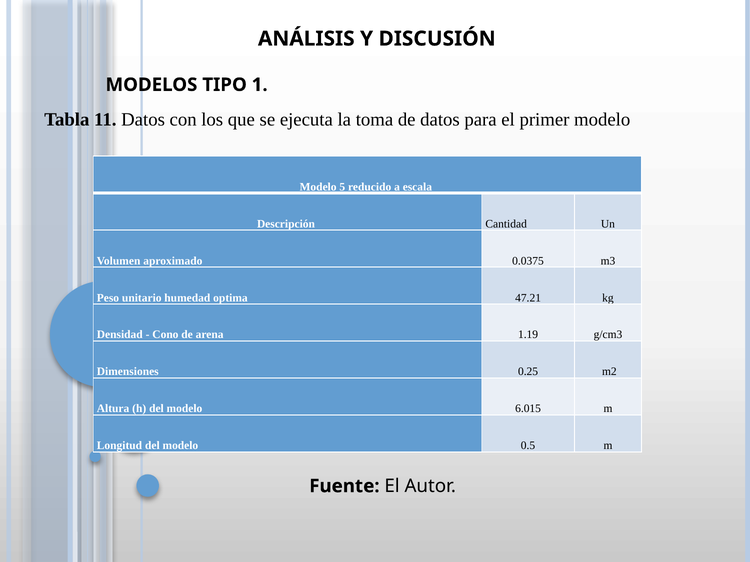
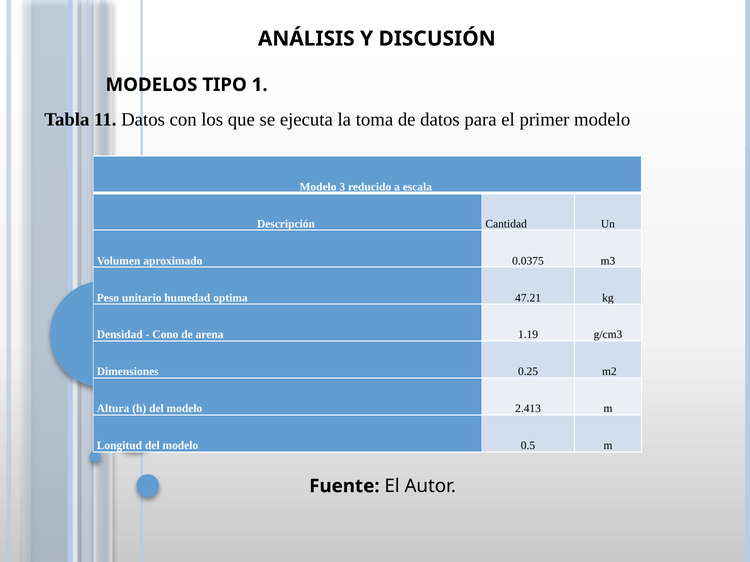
5: 5 -> 3
6.015: 6.015 -> 2.413
